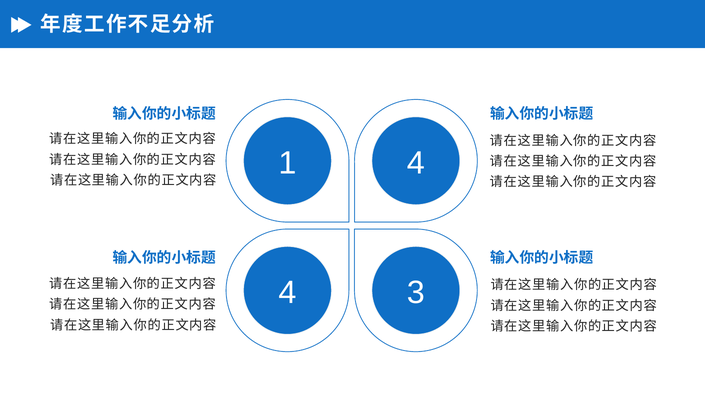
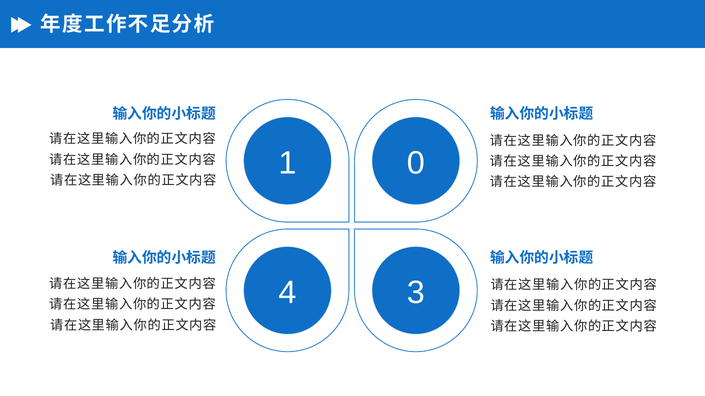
1 4: 4 -> 0
